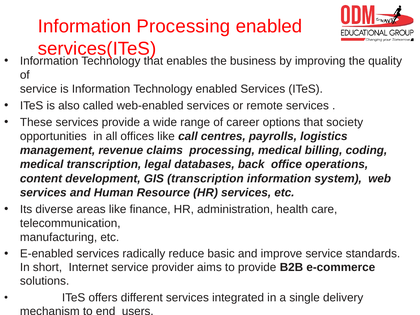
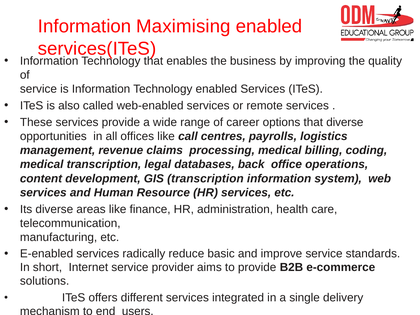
Information Processing: Processing -> Maximising
that society: society -> diverse
